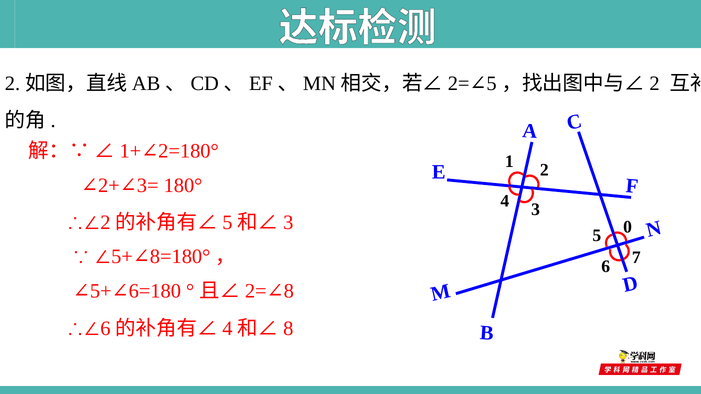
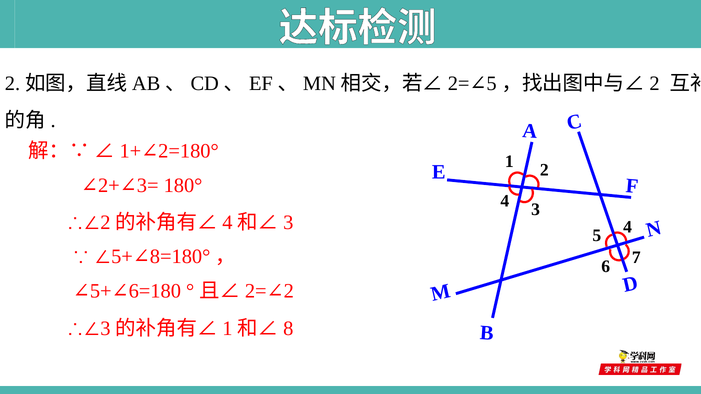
5 at (227, 223): 5 -> 4
5 0: 0 -> 4
8 at (289, 291): 8 -> 2
6 at (105, 329): 6 -> 3
4 at (227, 329): 4 -> 1
